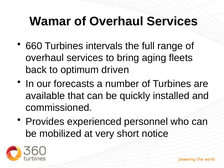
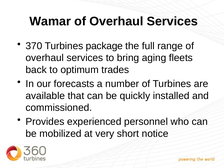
660: 660 -> 370
intervals: intervals -> package
driven: driven -> trades
